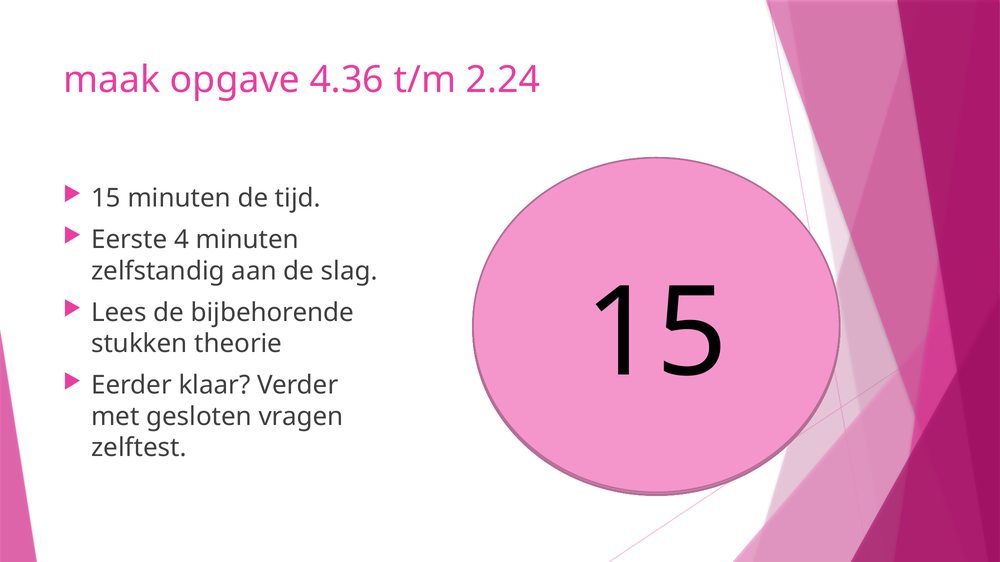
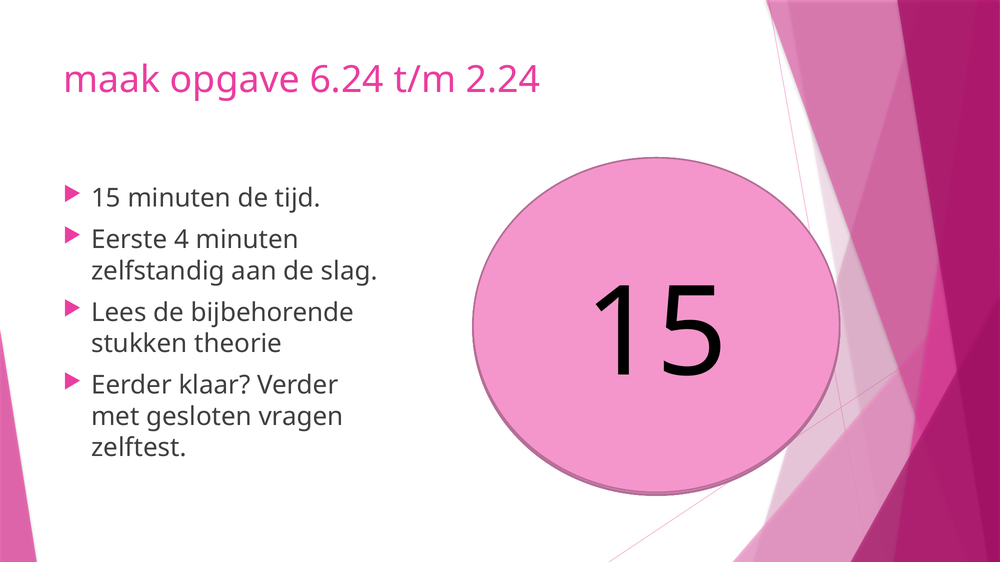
4.36: 4.36 -> 6.24
